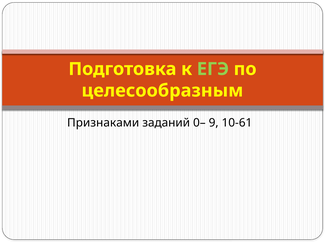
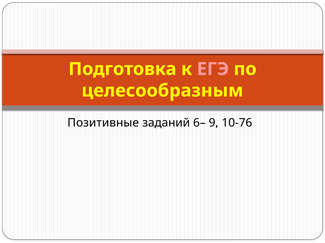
ЕГЭ colour: light green -> pink
Признаками: Признаками -> Позитивные
0–: 0– -> 6–
10-61: 10-61 -> 10-76
